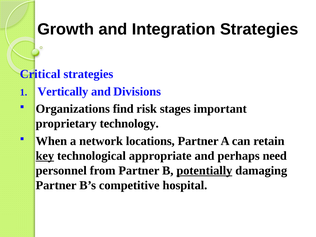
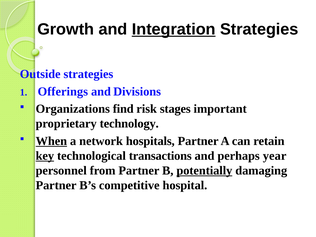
Integration underline: none -> present
Critical: Critical -> Outside
Vertically: Vertically -> Offerings
When underline: none -> present
locations: locations -> hospitals
appropriate: appropriate -> transactions
need: need -> year
